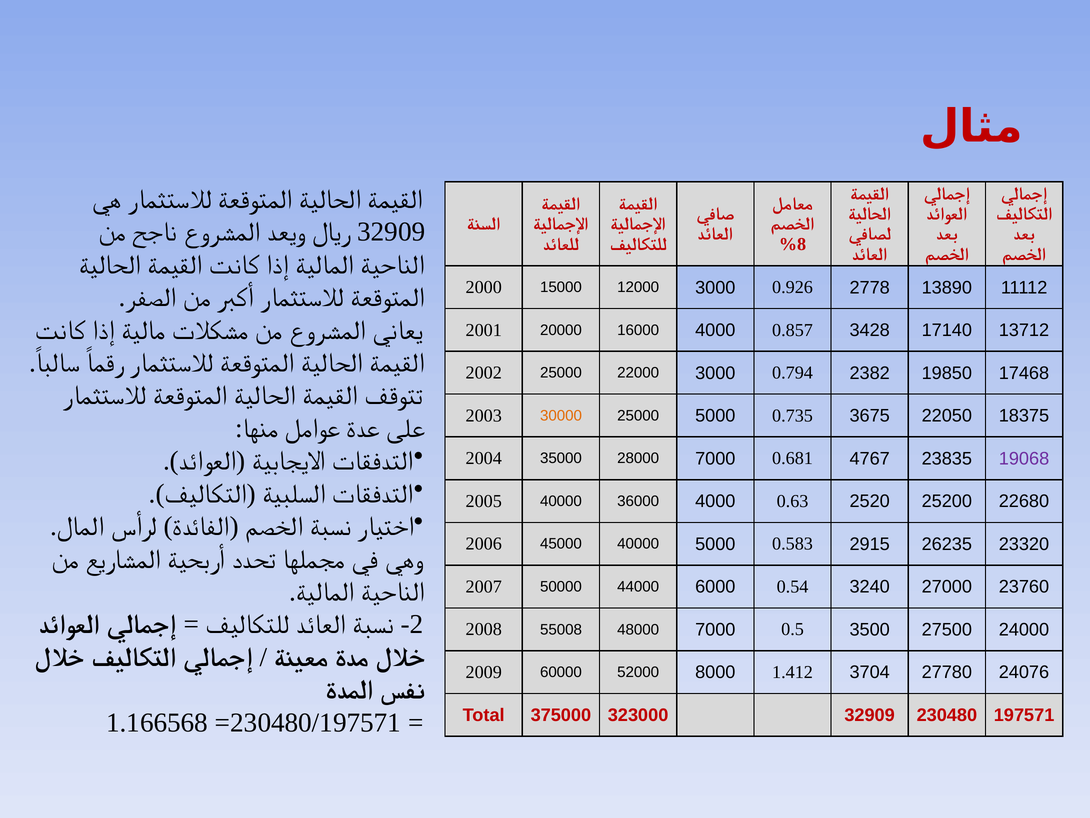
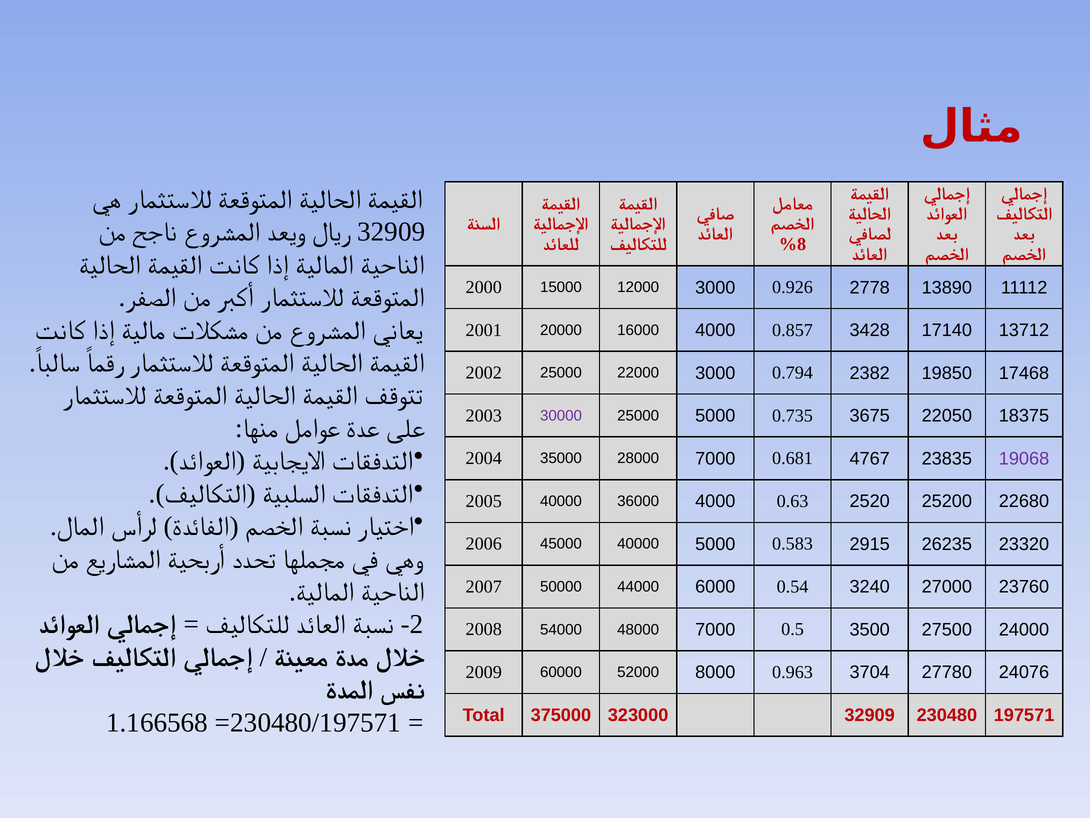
30000 colour: orange -> purple
55008: 55008 -> 54000
1.412: 1.412 -> 0.963
